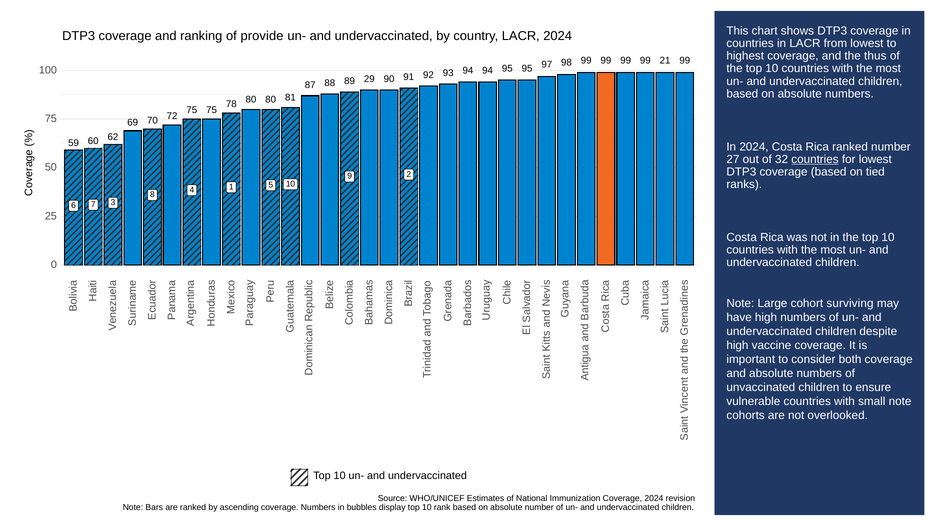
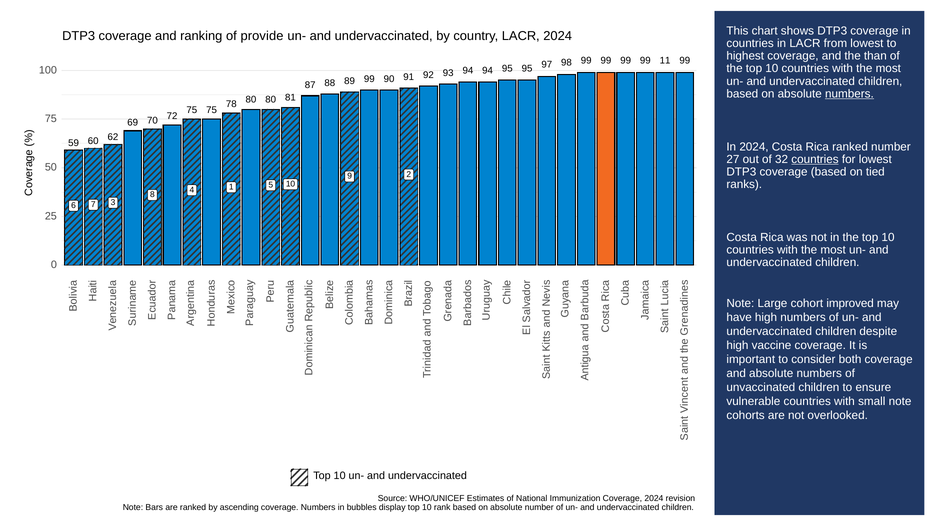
thus: thus -> than
21: 21 -> 11
89 29: 29 -> 99
numbers at (849, 94) underline: none -> present
surviving: surviving -> improved
